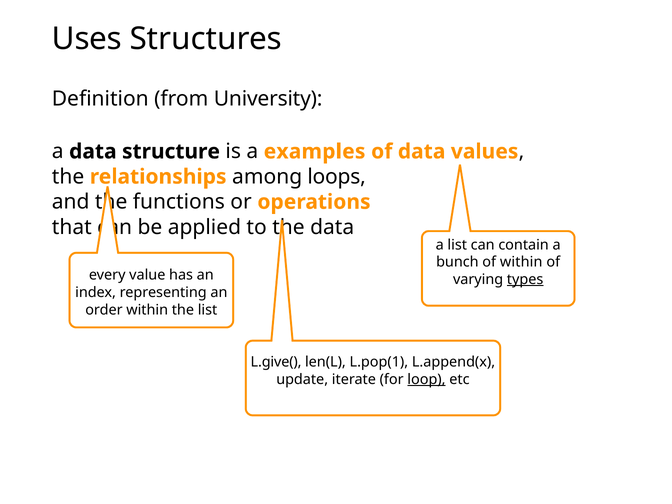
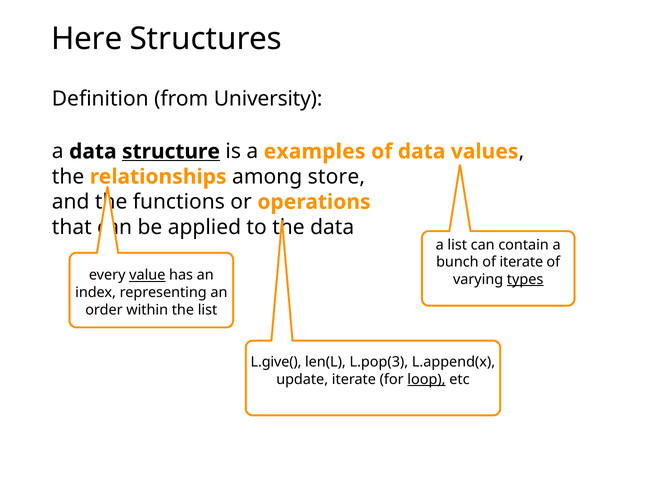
Uses: Uses -> Here
structure underline: none -> present
loops: loops -> store
within at (521, 262): within -> iterate
value underline: none -> present
L.pop(1: L.pop(1 -> L.pop(3
